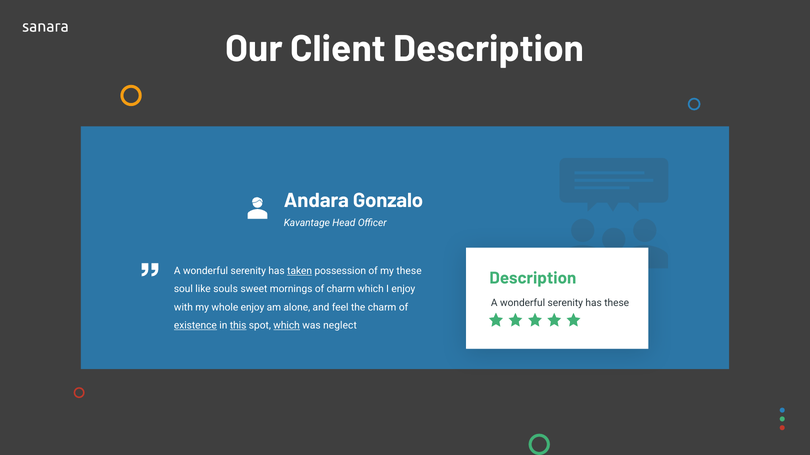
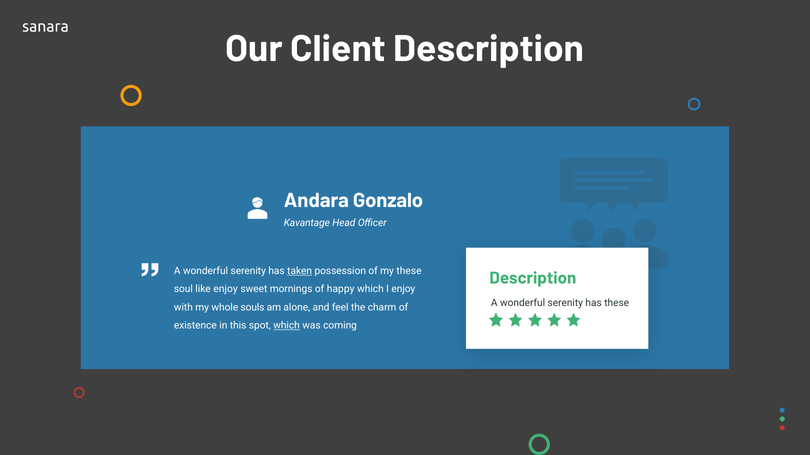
like souls: souls -> enjoy
of charm: charm -> happy
whole enjoy: enjoy -> souls
existence underline: present -> none
this underline: present -> none
neglect: neglect -> coming
